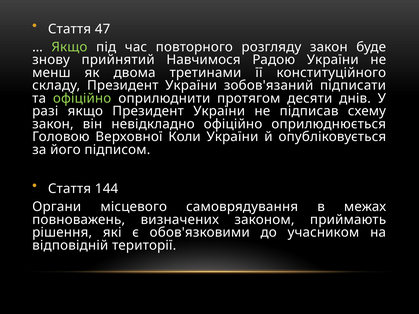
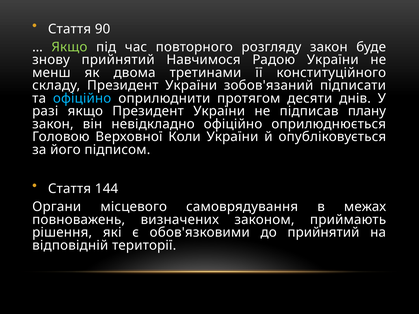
47: 47 -> 90
офіційно at (82, 98) colour: light green -> light blue
схему: схему -> плану
до учасником: учасником -> прийнятий
